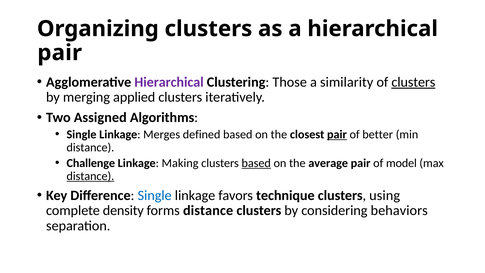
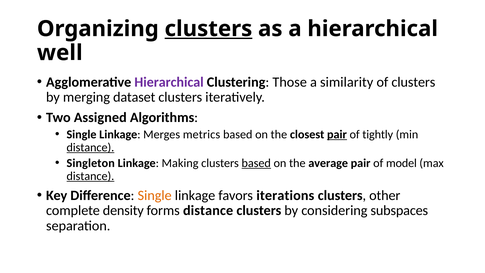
clusters at (208, 29) underline: none -> present
pair at (60, 53): pair -> well
clusters at (413, 82) underline: present -> none
applied: applied -> dataset
defined: defined -> metrics
better: better -> tightly
distance at (90, 147) underline: none -> present
Challenge: Challenge -> Singleton
Single at (155, 195) colour: blue -> orange
technique: technique -> iterations
using: using -> other
behaviors: behaviors -> subspaces
